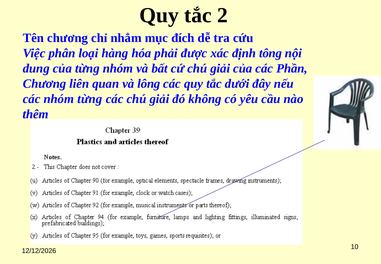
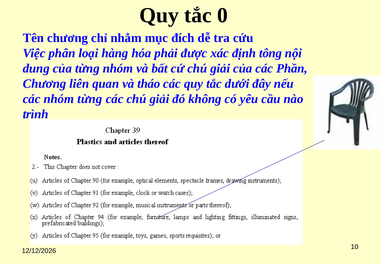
2: 2 -> 0
lông: lông -> tháo
thêm: thêm -> trình
